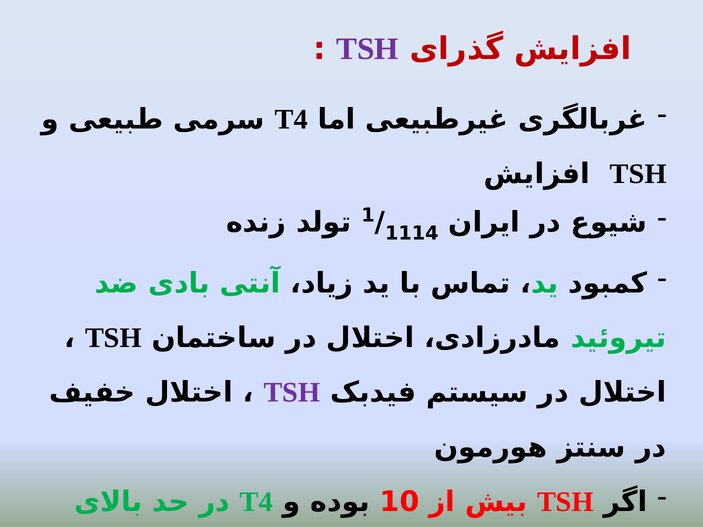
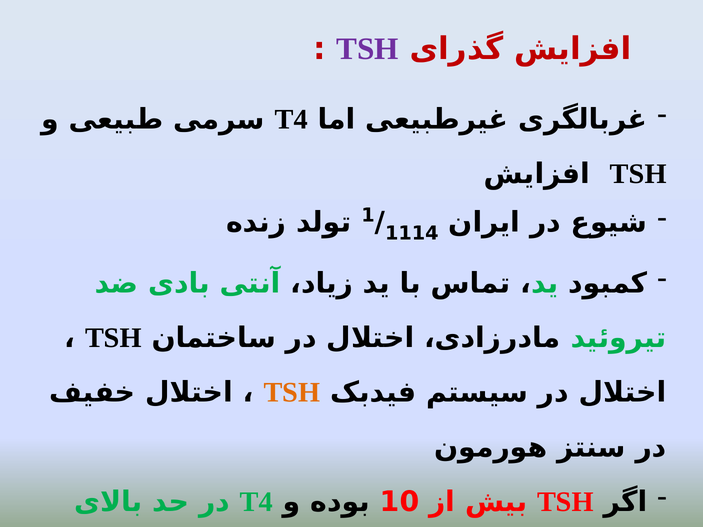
TSH at (292, 393) colour: purple -> orange
